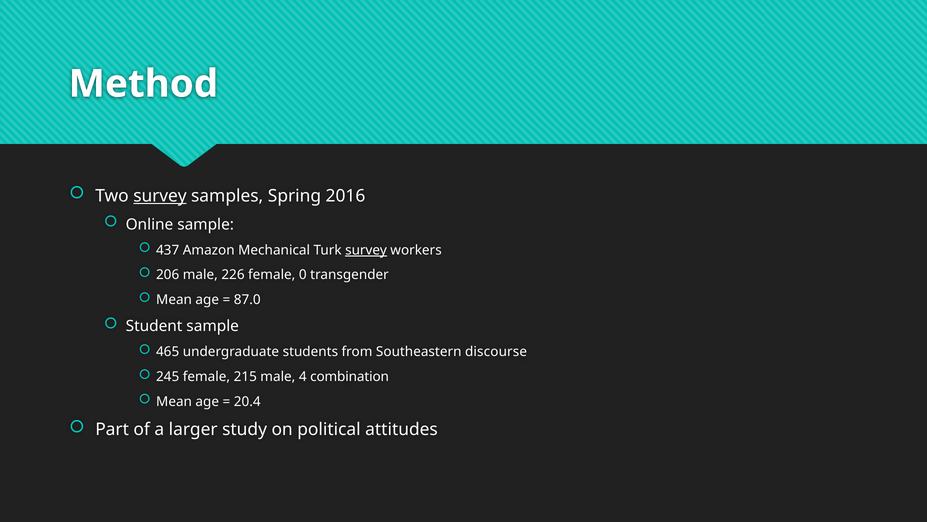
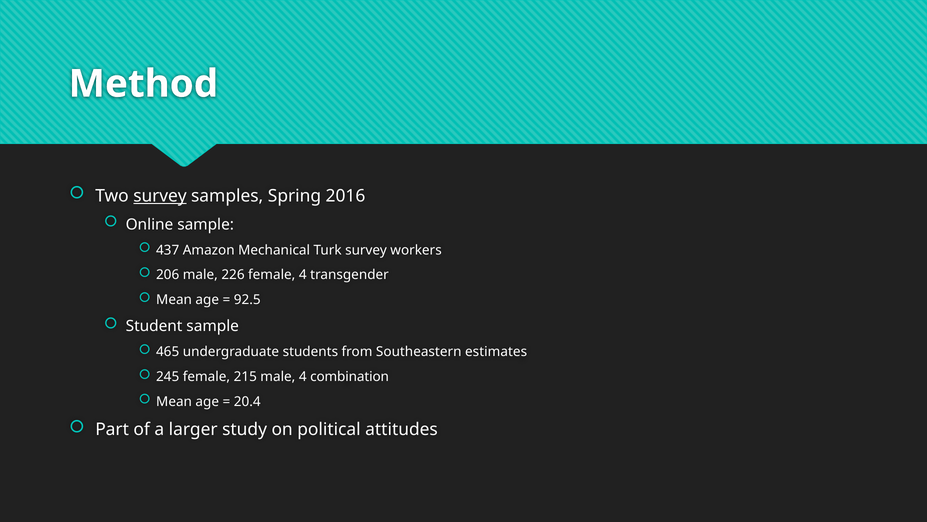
survey at (366, 250) underline: present -> none
female 0: 0 -> 4
87.0: 87.0 -> 92.5
discourse: discourse -> estimates
